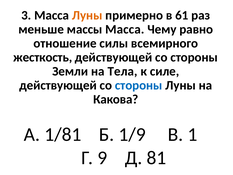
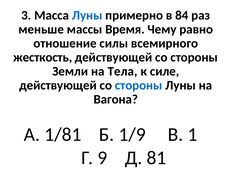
Луны at (87, 15) colour: orange -> blue
61: 61 -> 84
массы Масса: Масса -> Время
Какова: Какова -> Вагона
